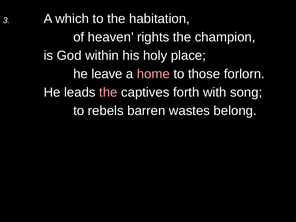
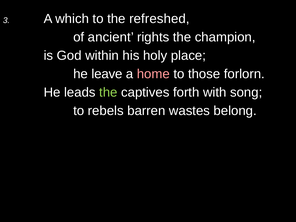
habitation: habitation -> refreshed
heaven: heaven -> ancient
the at (108, 92) colour: pink -> light green
